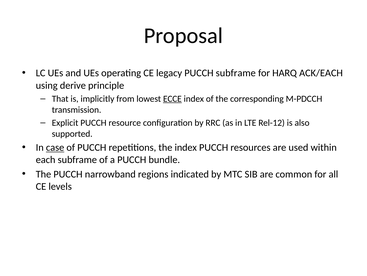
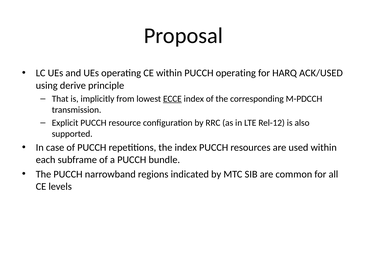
CE legacy: legacy -> within
PUCCH subframe: subframe -> operating
ACK/EACH: ACK/EACH -> ACK/USED
case underline: present -> none
